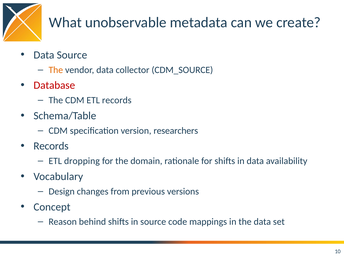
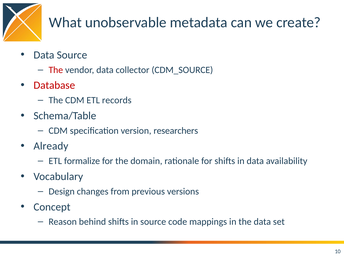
The at (56, 70) colour: orange -> red
Records at (51, 146): Records -> Already
dropping: dropping -> formalize
